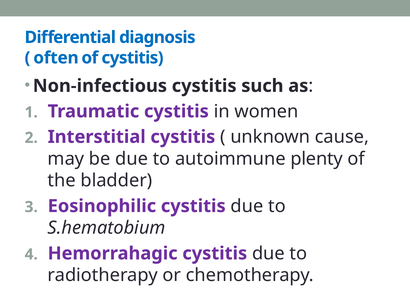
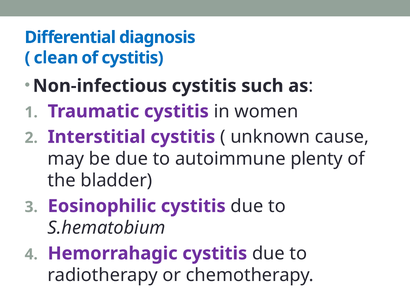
often: often -> clean
